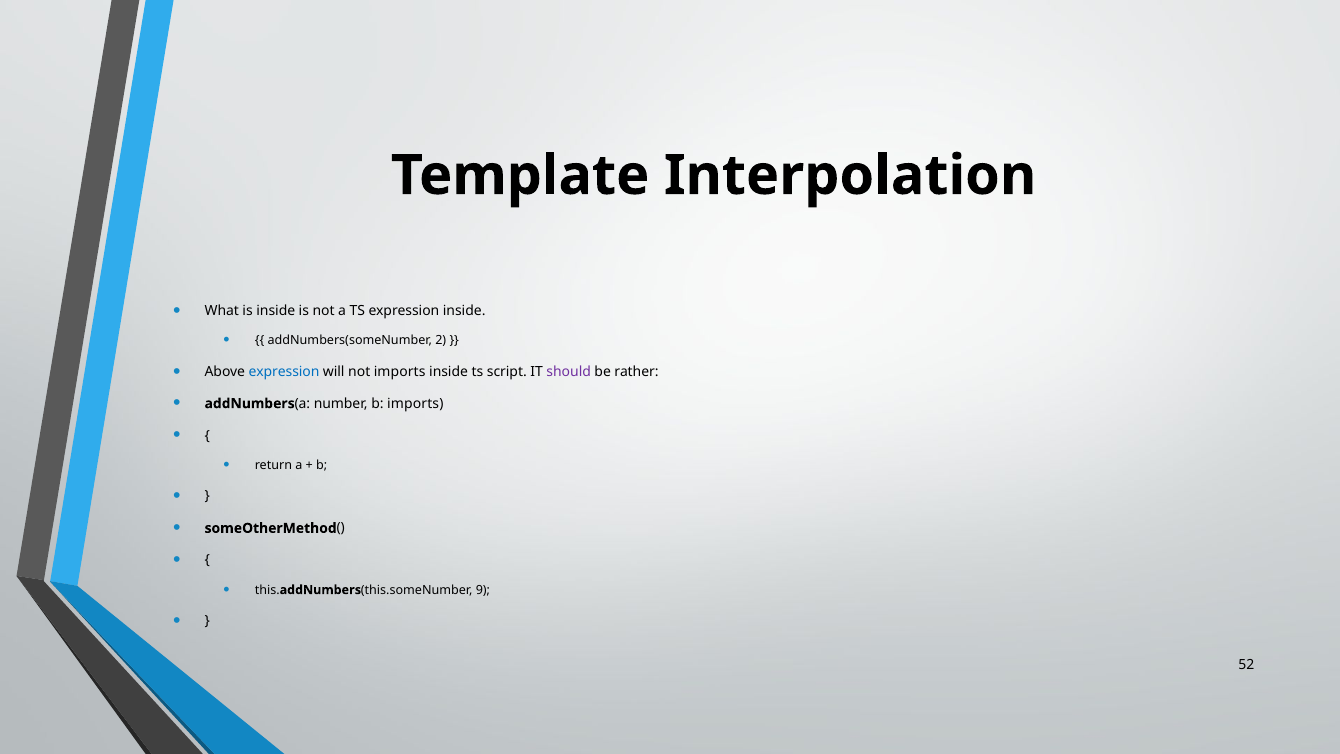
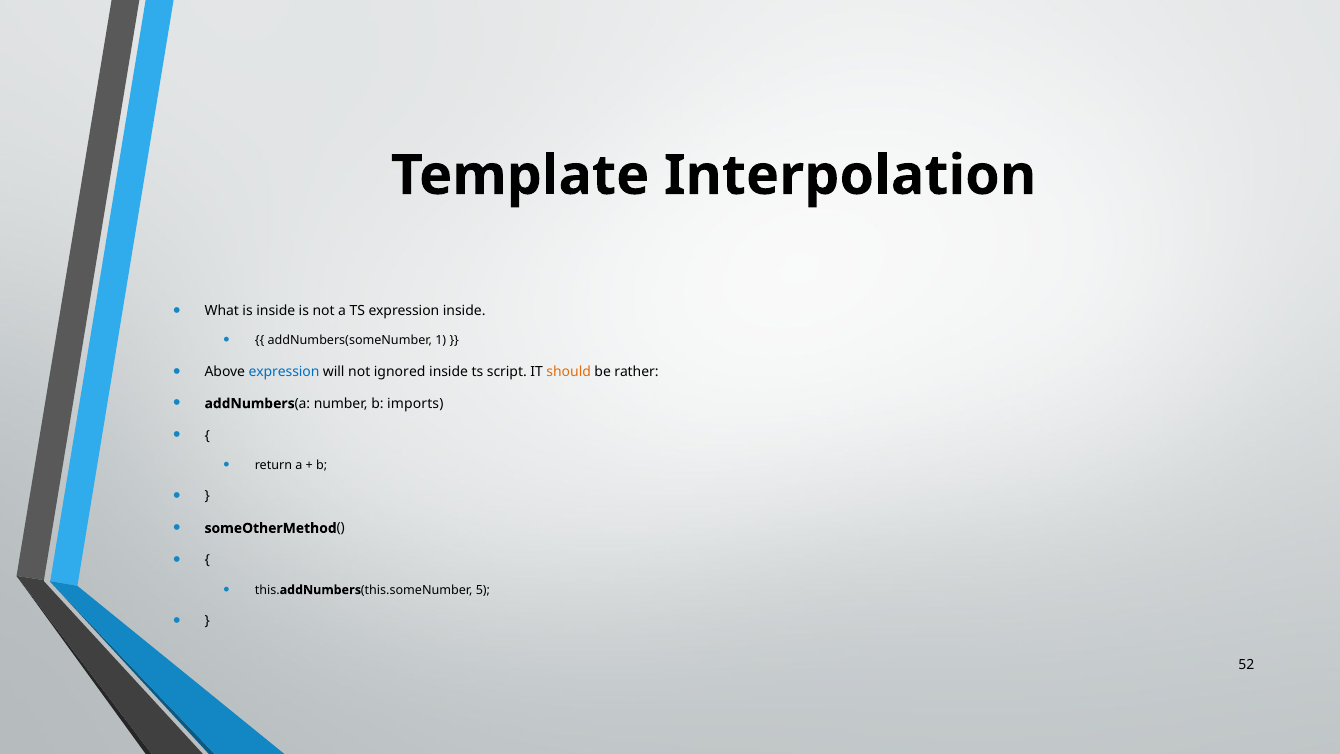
2: 2 -> 1
not imports: imports -> ignored
should colour: purple -> orange
9: 9 -> 5
